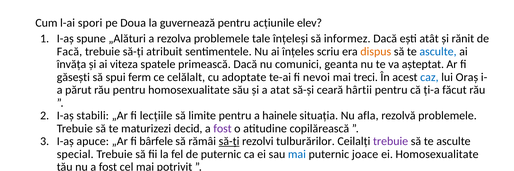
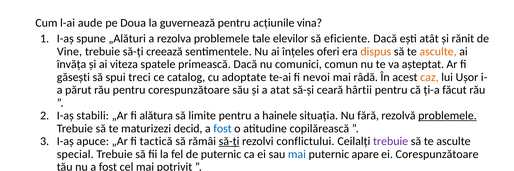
spori: spori -> aude
elev: elev -> vina
înțeleși: înțeleși -> elevilor
informez: informez -> eficiente
Facă: Facă -> Vine
atribuit: atribuit -> creează
scriu: scriu -> oferi
asculte at (438, 52) colour: blue -> orange
geanta: geanta -> comun
ferm: ferm -> treci
celălalt: celălalt -> catalog
treci: treci -> râdă
caz colour: blue -> orange
Oraș: Oraș -> Ușor
pentru homosexualitate: homosexualitate -> corespunzătoare
lecțiile: lecțiile -> alătura
afla: afla -> fără
problemele at (448, 116) underline: none -> present
fost at (223, 129) colour: purple -> blue
bârfele: bârfele -> tactică
tulburărilor: tulburărilor -> conflictului
joace: joace -> apare
ei Homosexualitate: Homosexualitate -> Corespunzătoare
